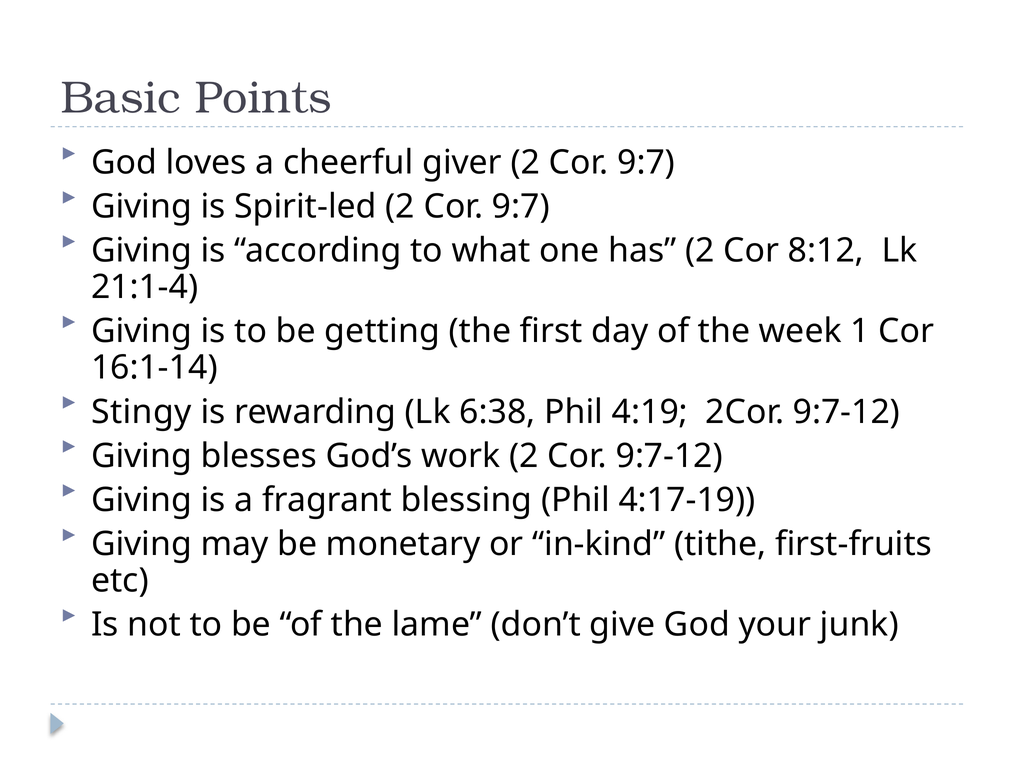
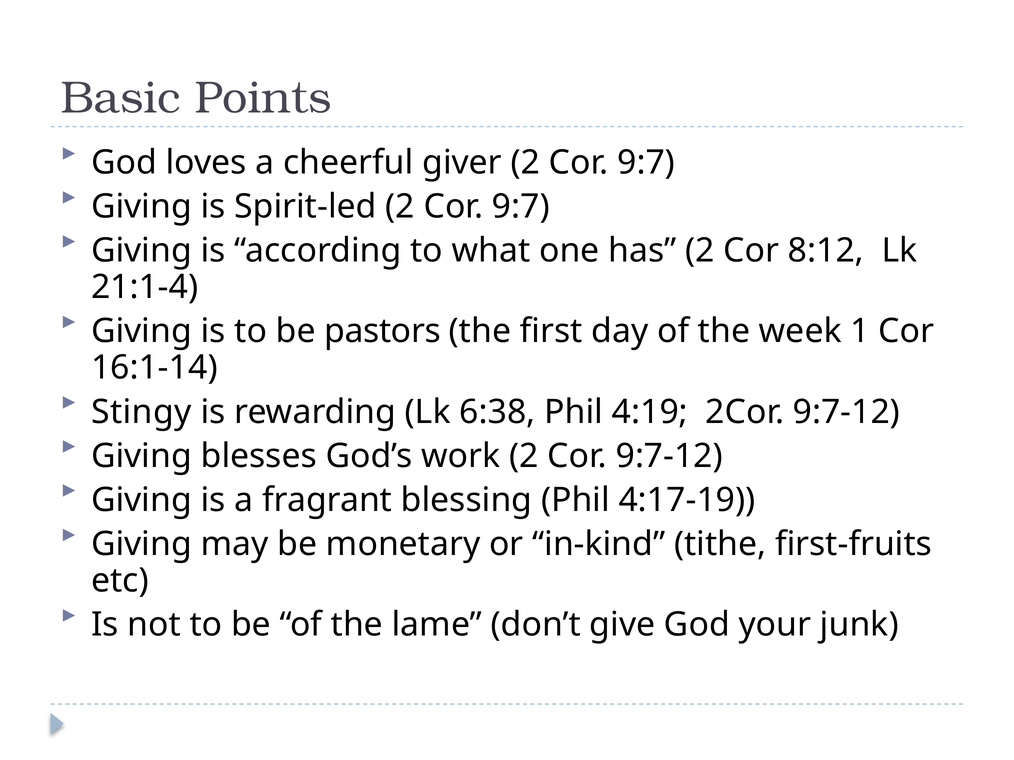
getting: getting -> pastors
